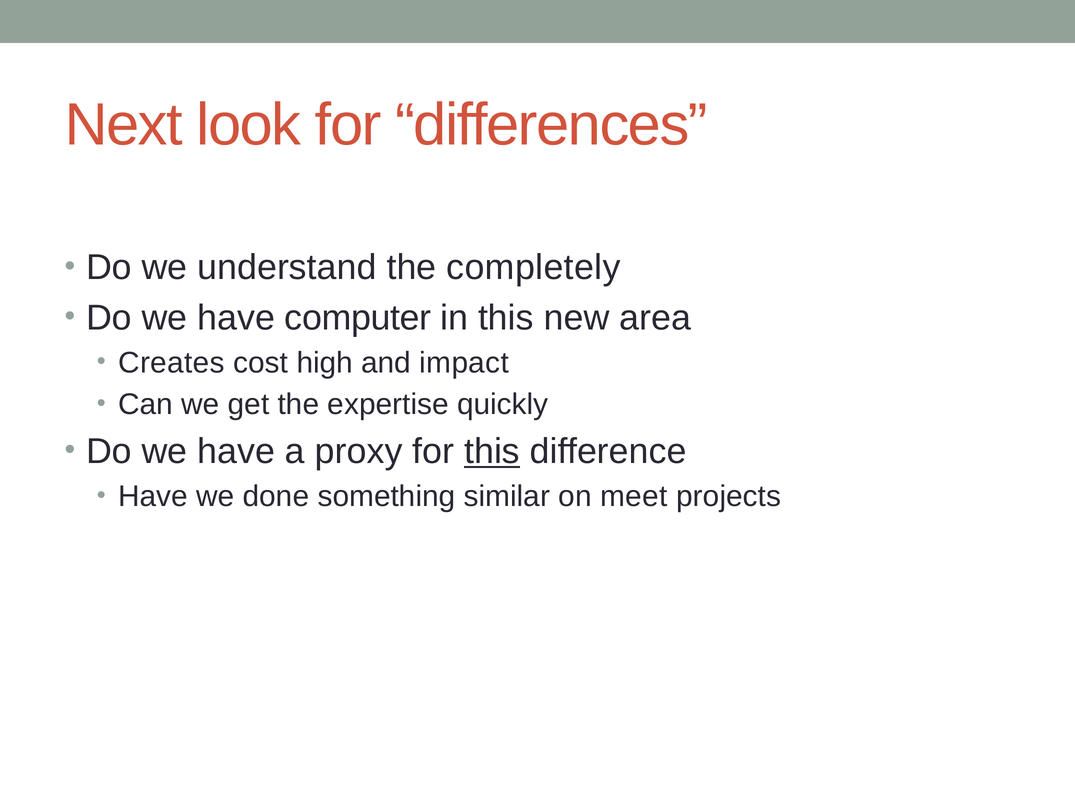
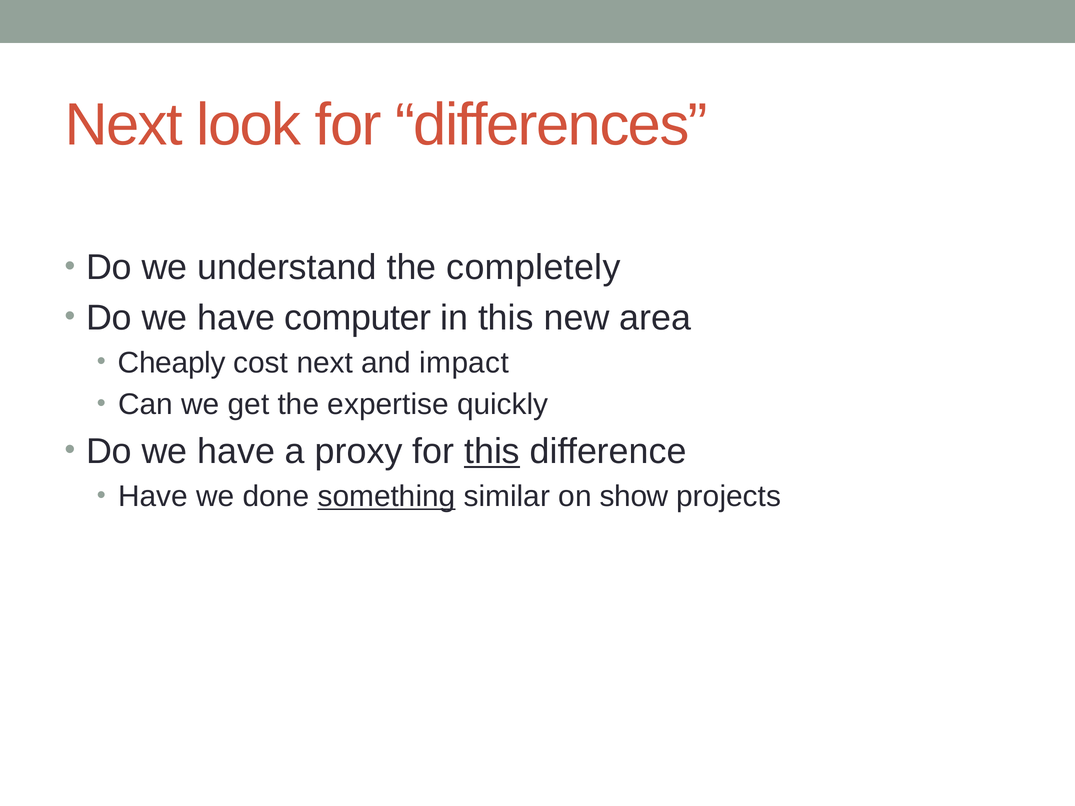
Creates: Creates -> Cheaply
cost high: high -> next
something underline: none -> present
meet: meet -> show
